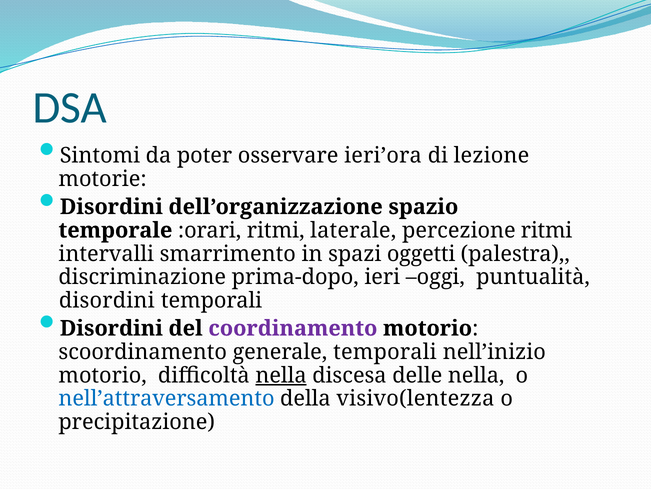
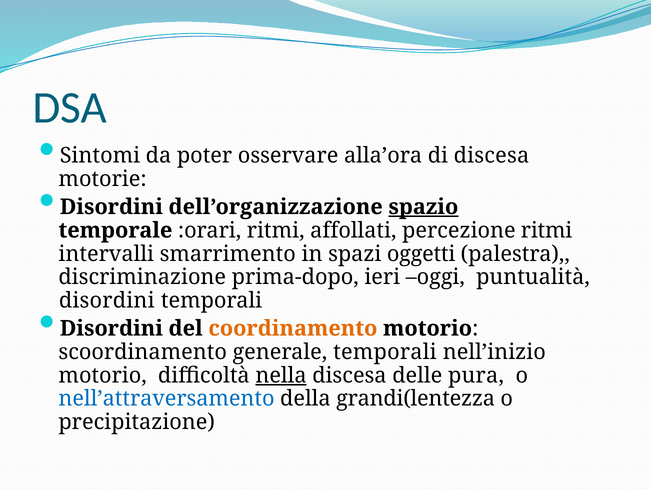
ieri’ora: ieri’ora -> alla’ora
di lezione: lezione -> discesa
spazio underline: none -> present
laterale: laterale -> affollati
coordinamento colour: purple -> orange
delle nella: nella -> pura
visivo(lentezza: visivo(lentezza -> grandi(lentezza
